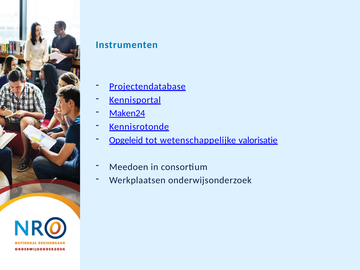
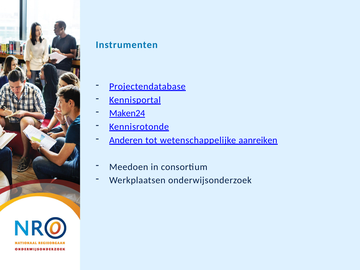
Opgeleid: Opgeleid -> Anderen
valorisatie: valorisatie -> aanreiken
